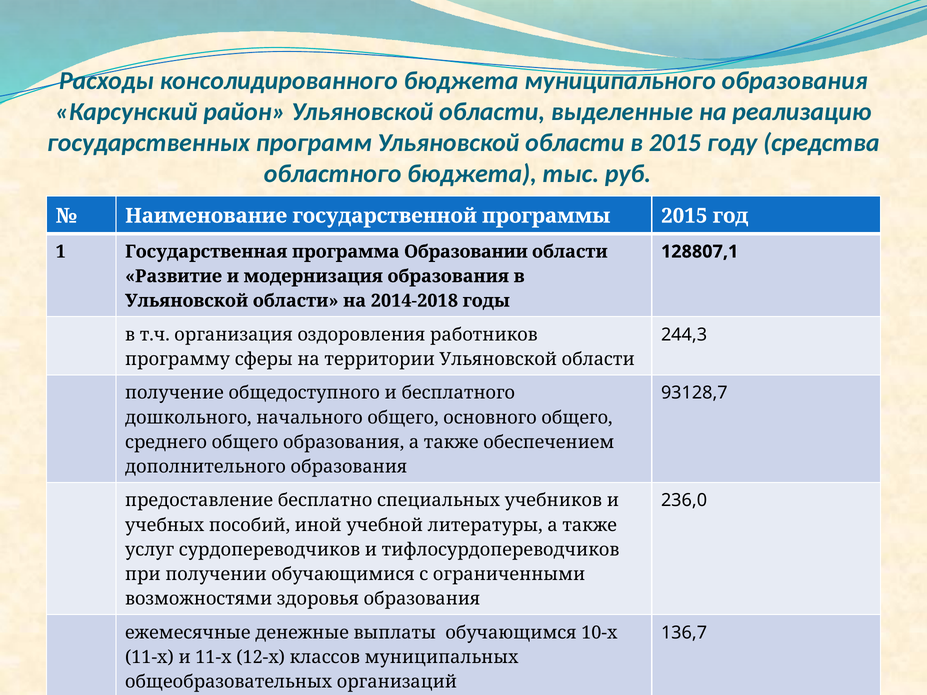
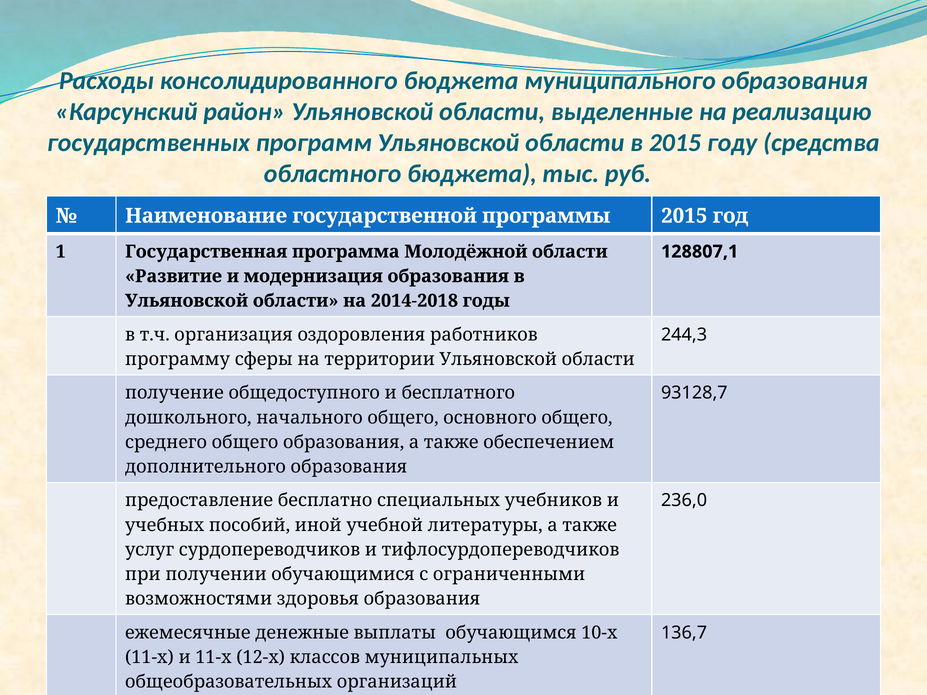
Образовании: Образовании -> Молодёжной
